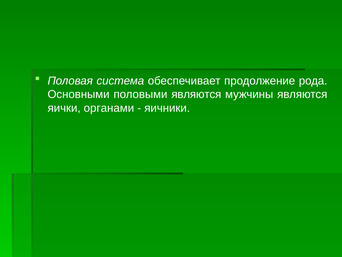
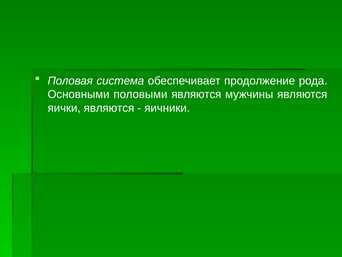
яички органами: органами -> являются
